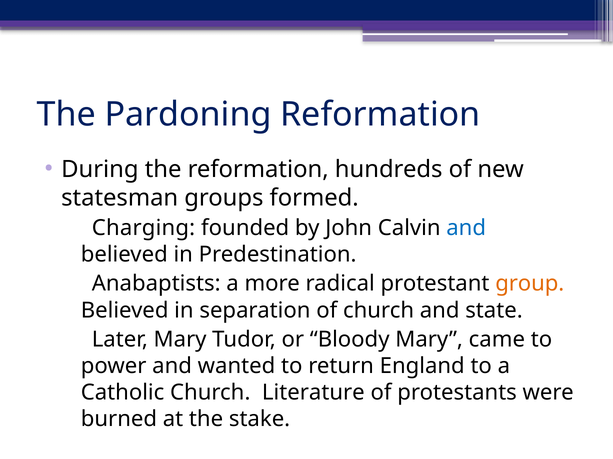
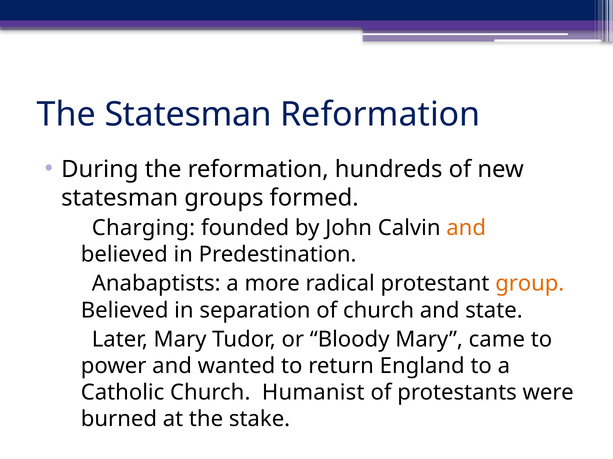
The Pardoning: Pardoning -> Statesman
and at (466, 228) colour: blue -> orange
Literature: Literature -> Humanist
